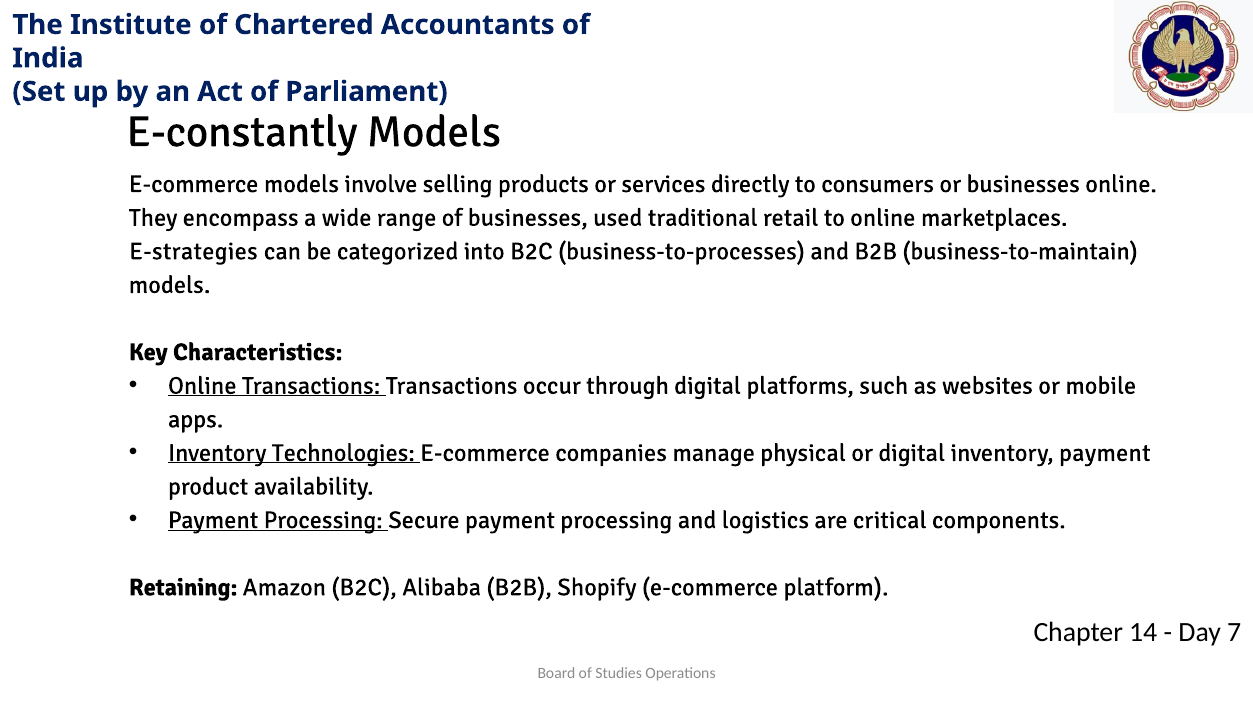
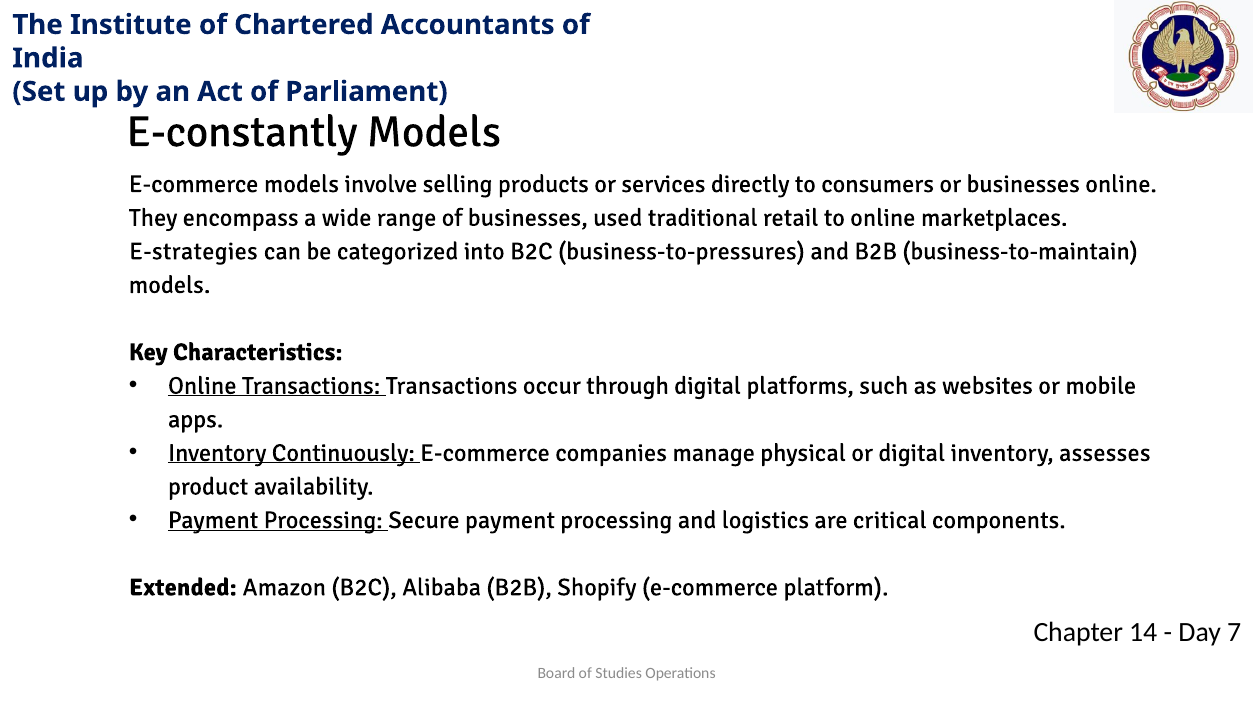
business-to-processes: business-to-processes -> business-to-pressures
Technologies: Technologies -> Continuously
inventory payment: payment -> assesses
Retaining: Retaining -> Extended
